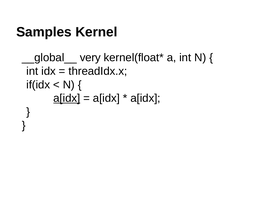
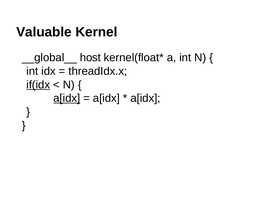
Samples: Samples -> Valuable
very: very -> host
if(idx underline: none -> present
